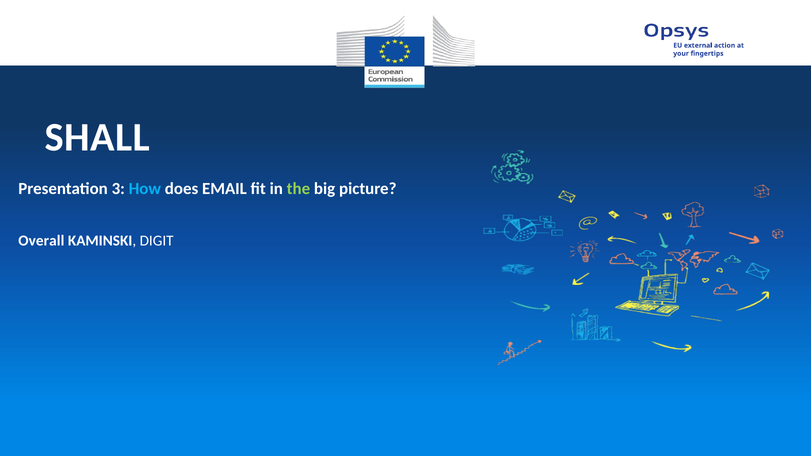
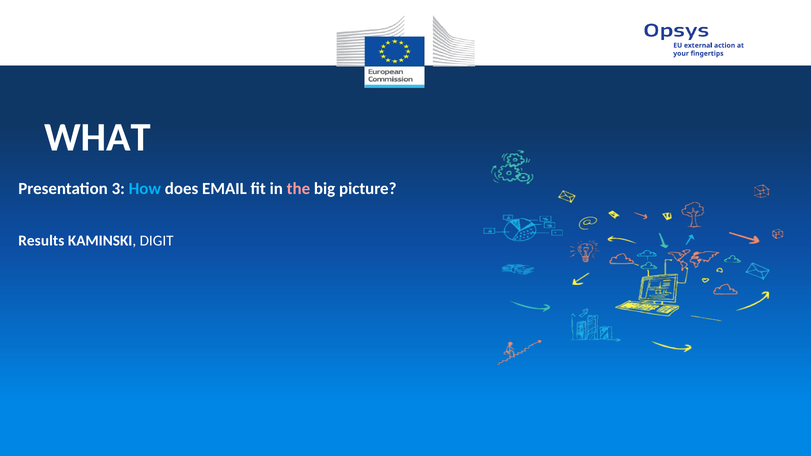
SHALL: SHALL -> WHAT
the colour: light green -> pink
Overall: Overall -> Results
